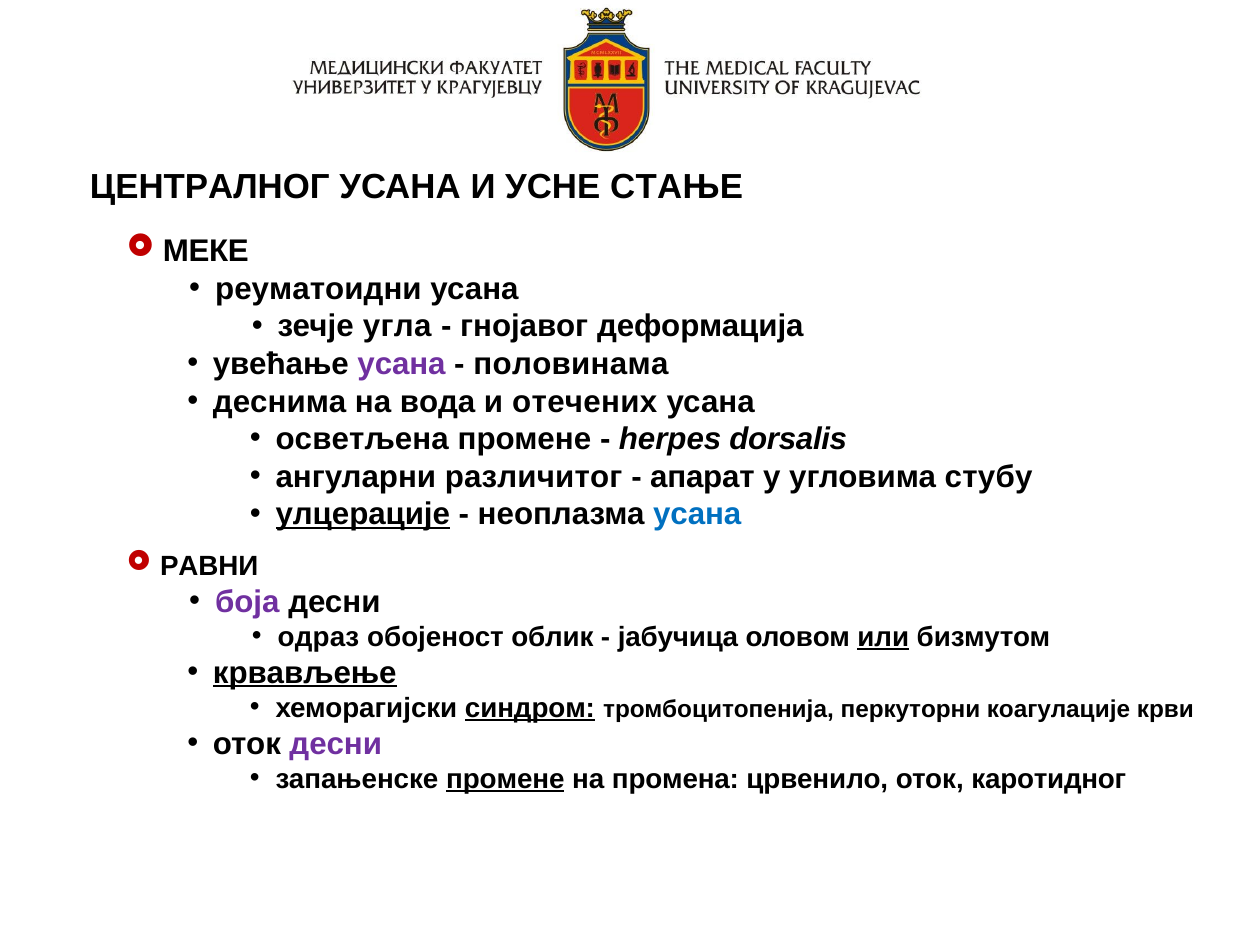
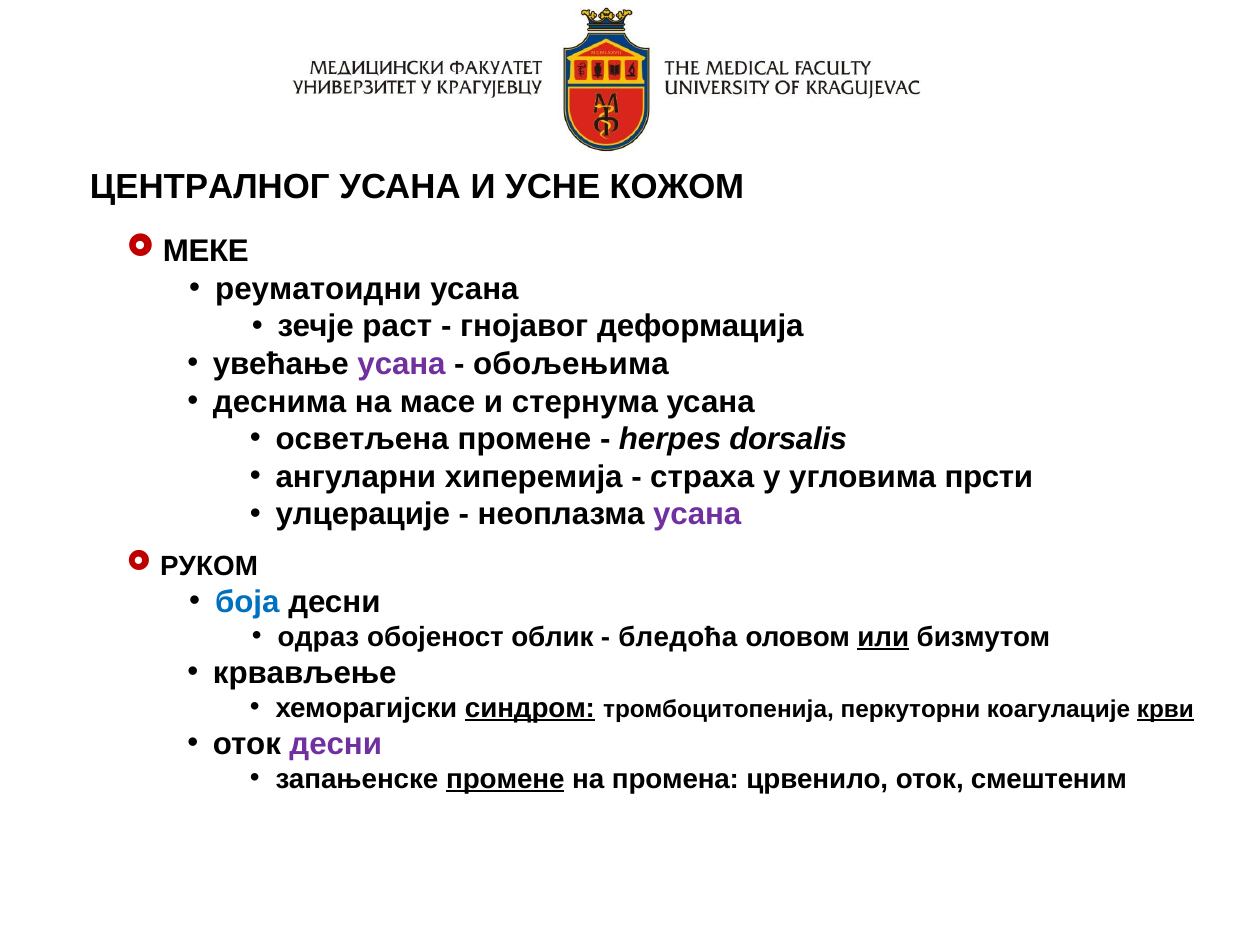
СТАЊЕ: СТАЊЕ -> КОЖОМ
угла: угла -> раст
половинама: половинама -> обољењима
вода: вода -> масе
отечених: отечених -> стернума
различитог: различитог -> хиперемија
апарат: апарат -> страха
стубу: стубу -> прсти
улцерације underline: present -> none
усана at (697, 514) colour: blue -> purple
РАВНИ: РАВНИ -> РУКОМ
боја colour: purple -> blue
јабучица: јабучица -> бледоћа
крвављење underline: present -> none
крви underline: none -> present
каротидног: каротидног -> смештеним
